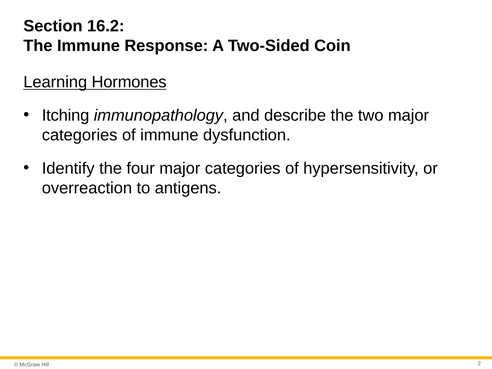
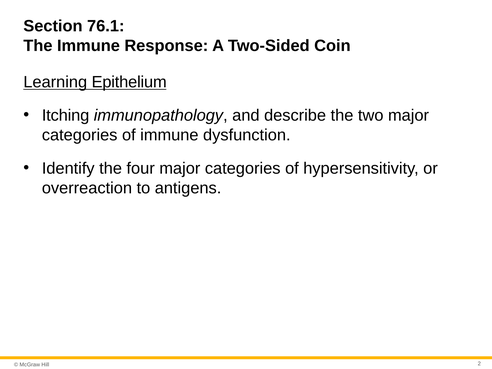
16.2: 16.2 -> 76.1
Hormones: Hormones -> Epithelium
